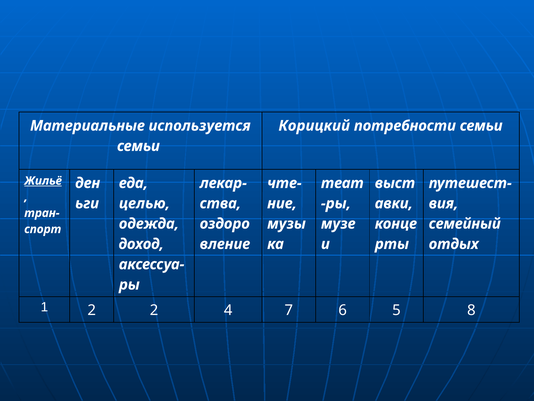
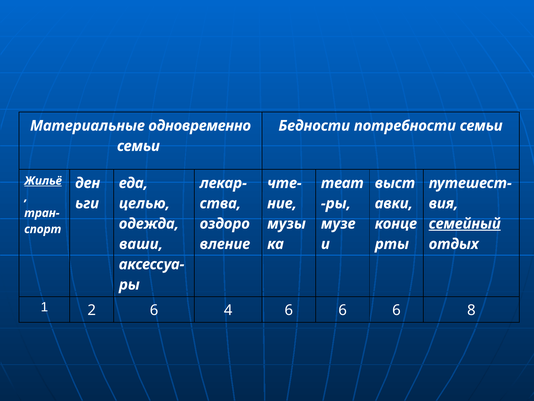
используется: используется -> одновременно
Корицкий: Корицкий -> Бедности
семейный underline: none -> present
доход: доход -> ваши
2 2: 2 -> 6
4 7: 7 -> 6
5 at (396, 310): 5 -> 6
